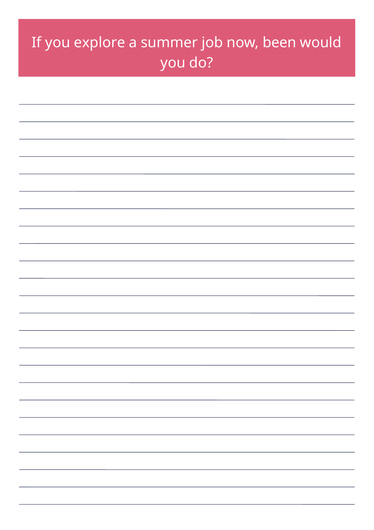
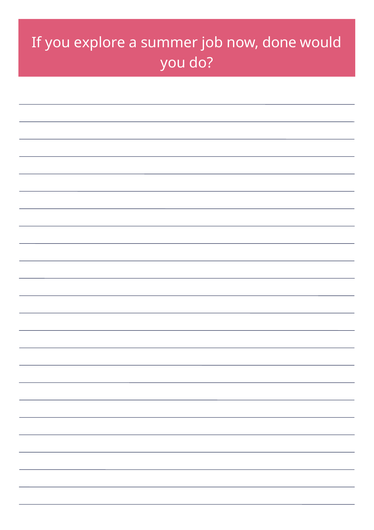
been: been -> done
